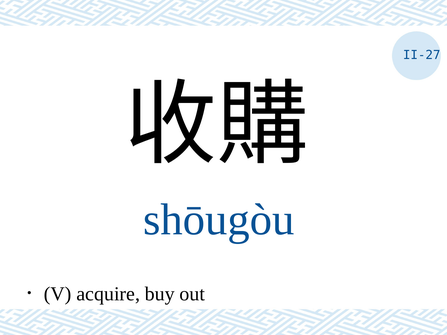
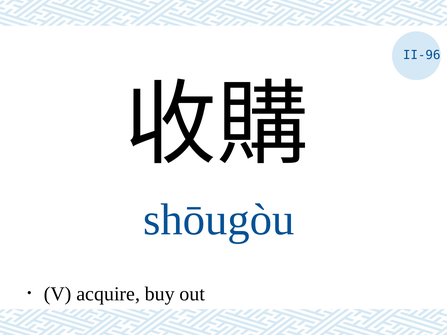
II-27: II-27 -> II-96
